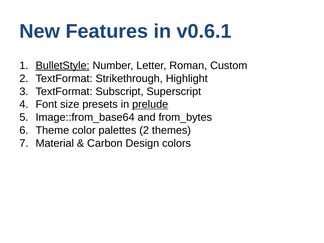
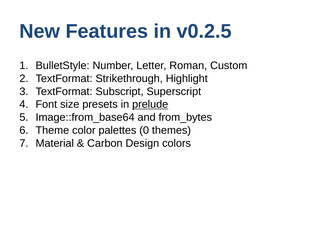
v0.6.1: v0.6.1 -> v0.2.5
BulletStyle underline: present -> none
palettes 2: 2 -> 0
